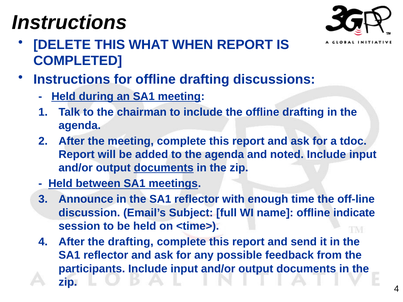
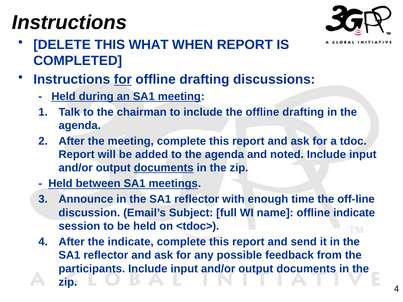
for at (123, 80) underline: none -> present
<time>: <time> -> <tdoc>
the drafting: drafting -> indicate
